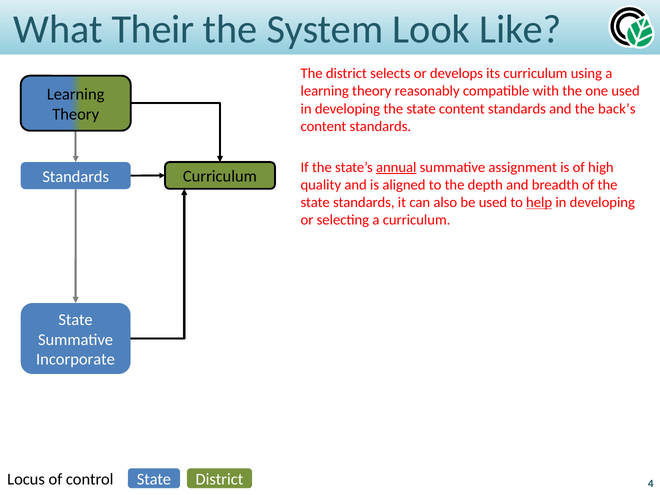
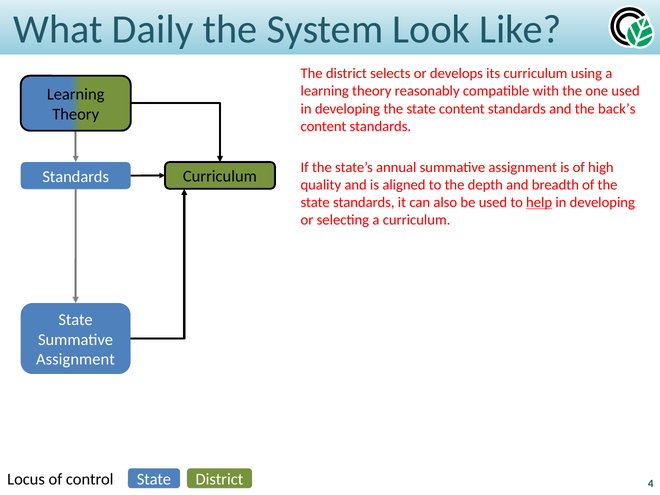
Their: Their -> Daily
annual underline: present -> none
Incorporate at (76, 359): Incorporate -> Assignment
